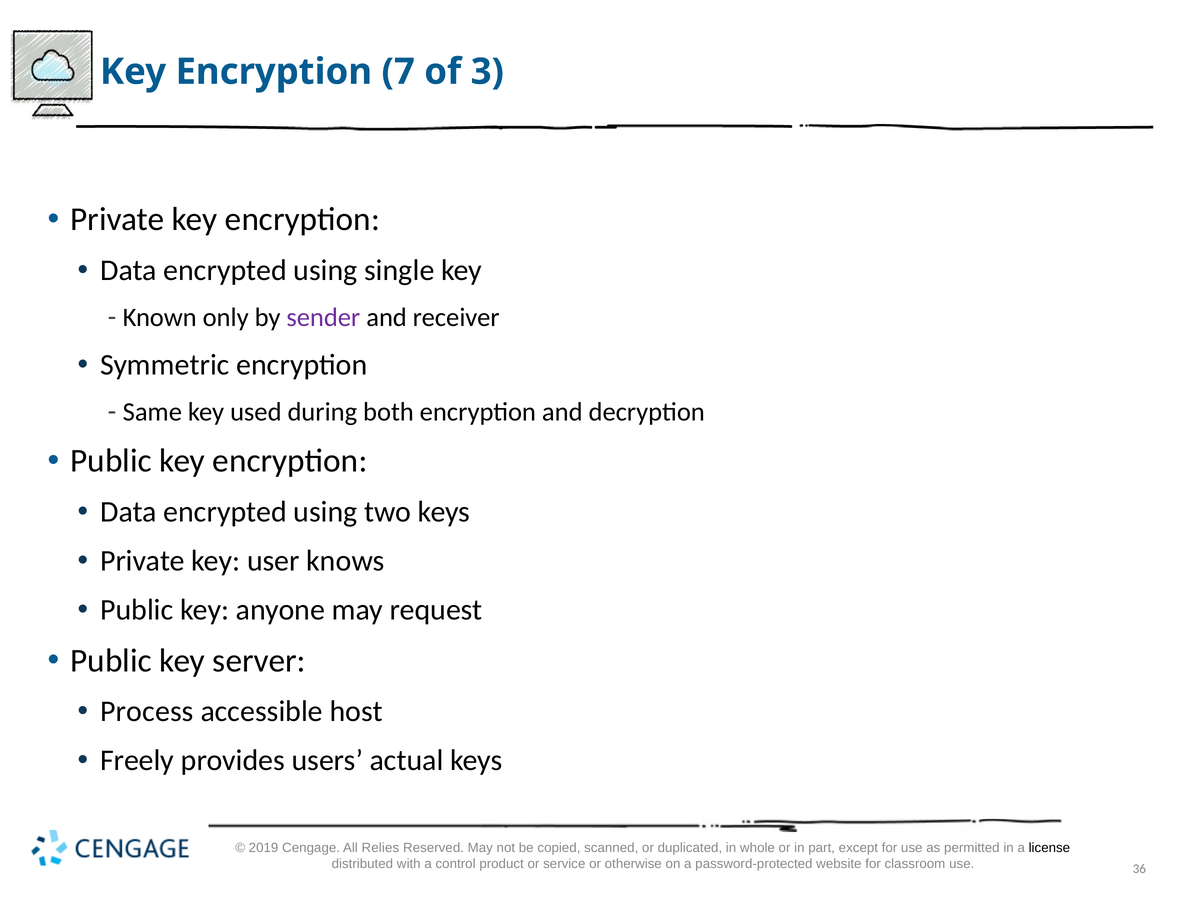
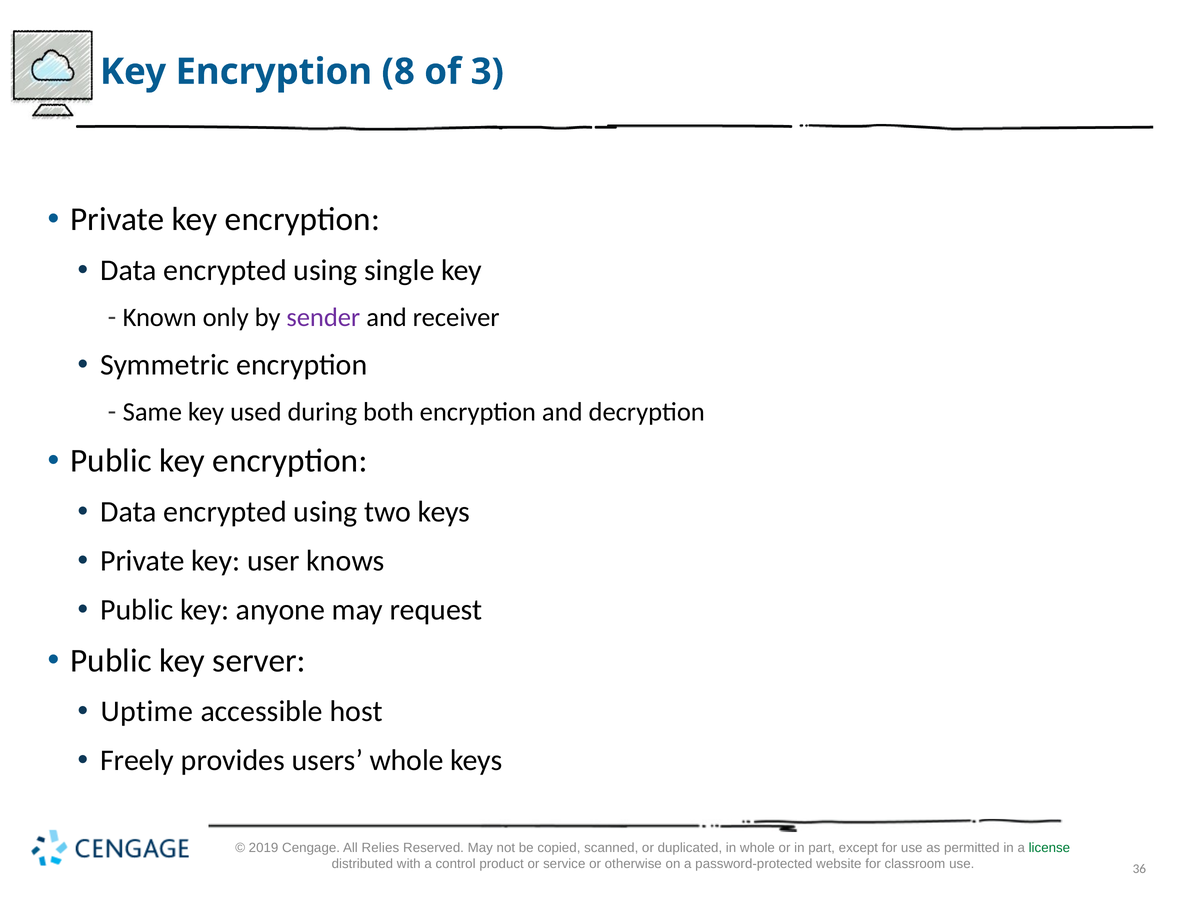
7: 7 -> 8
Process: Process -> Uptime
users actual: actual -> whole
license colour: black -> green
